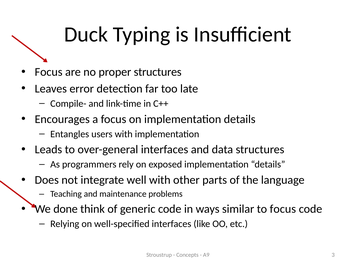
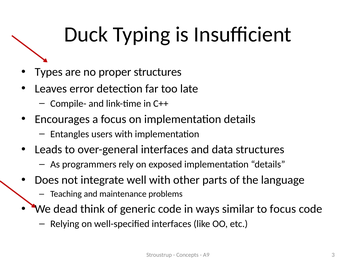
Focus at (49, 72): Focus -> Types
done: done -> dead
